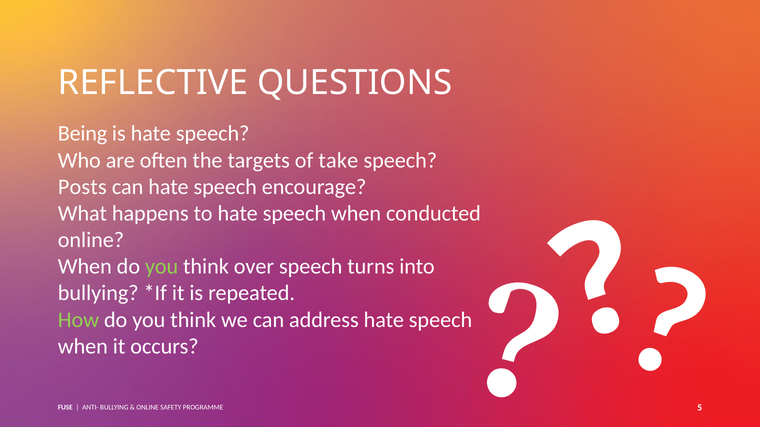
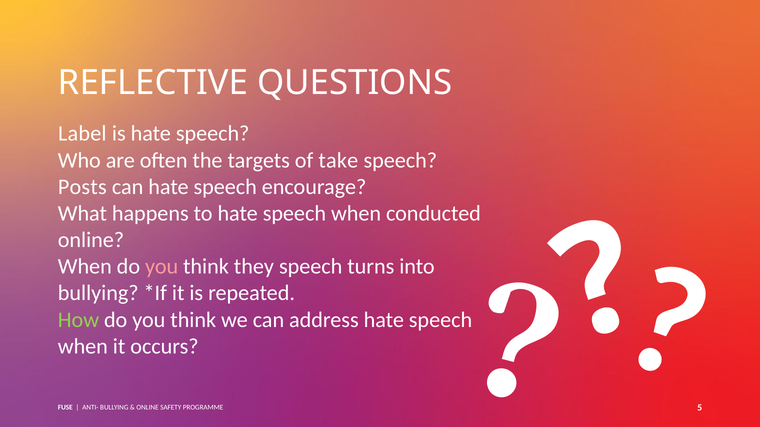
Being: Being -> Label
you at (162, 267) colour: light green -> pink
over: over -> they
